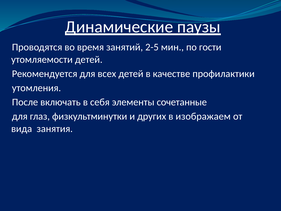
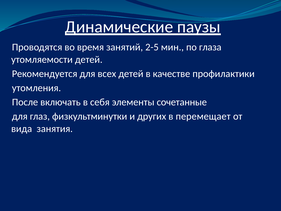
гости: гости -> глаза
изображаем: изображаем -> перемещает
